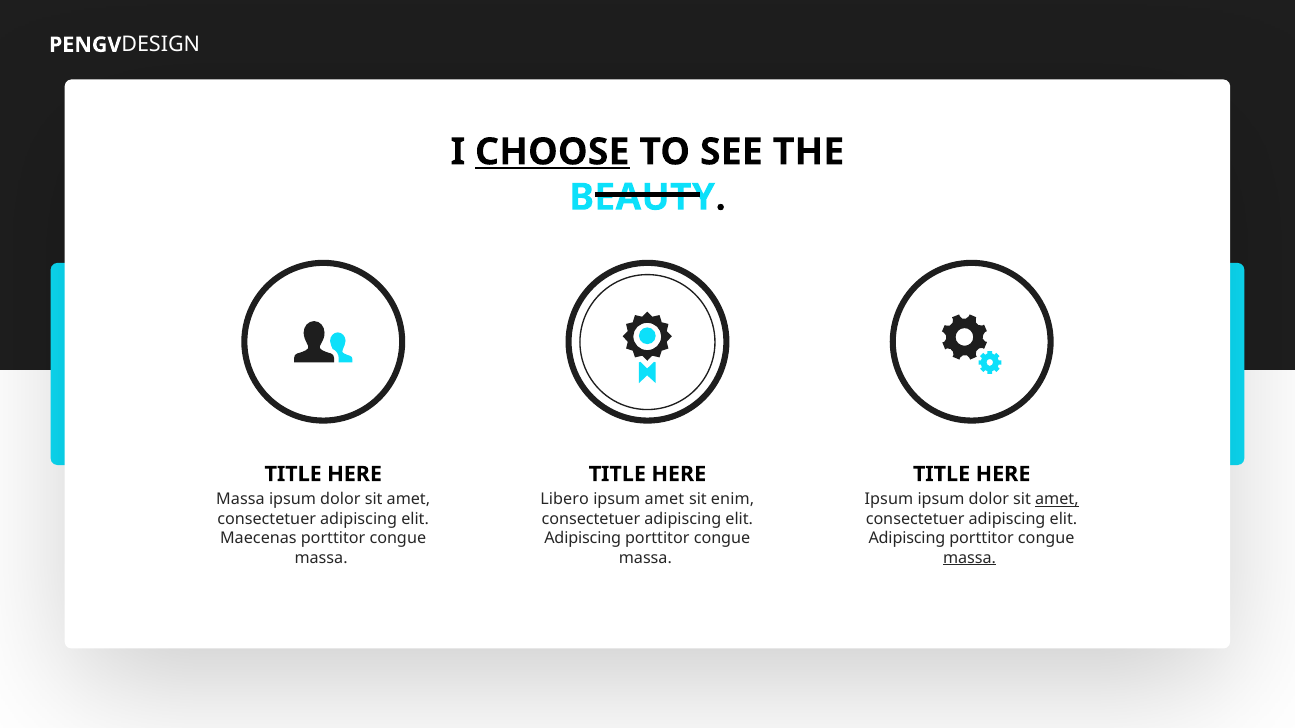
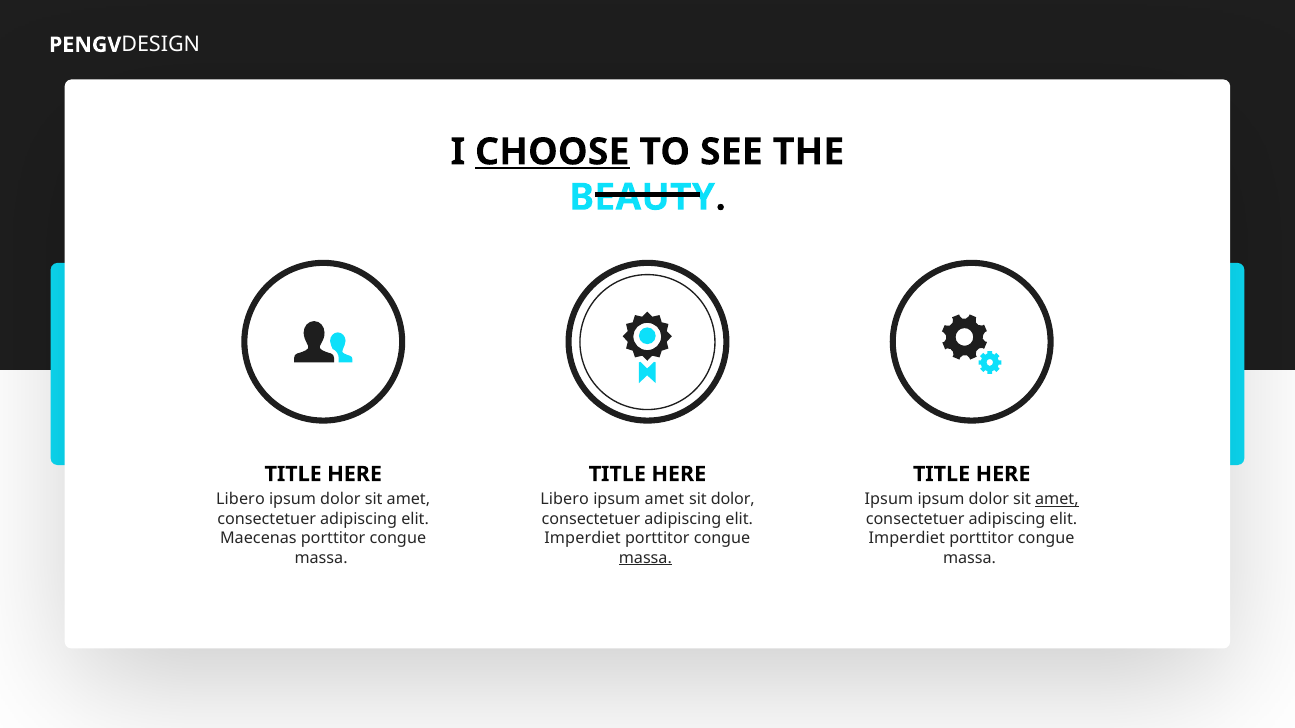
Massa at (240, 500): Massa -> Libero
sit enim: enim -> dolor
Adipiscing at (583, 539): Adipiscing -> Imperdiet
Adipiscing at (907, 539): Adipiscing -> Imperdiet
massa at (645, 558) underline: none -> present
massa at (970, 558) underline: present -> none
